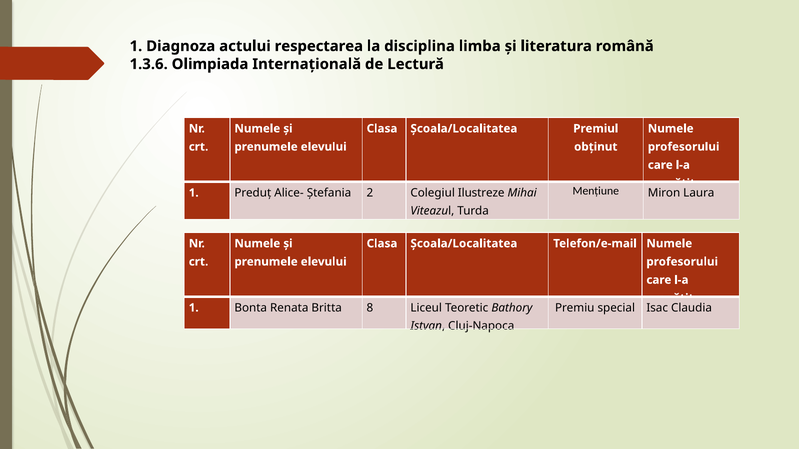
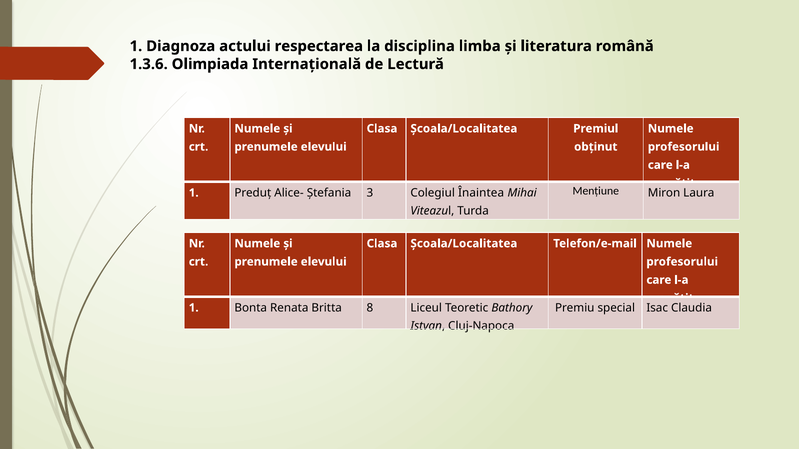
2: 2 -> 3
Ilustreze: Ilustreze -> Înaintea
